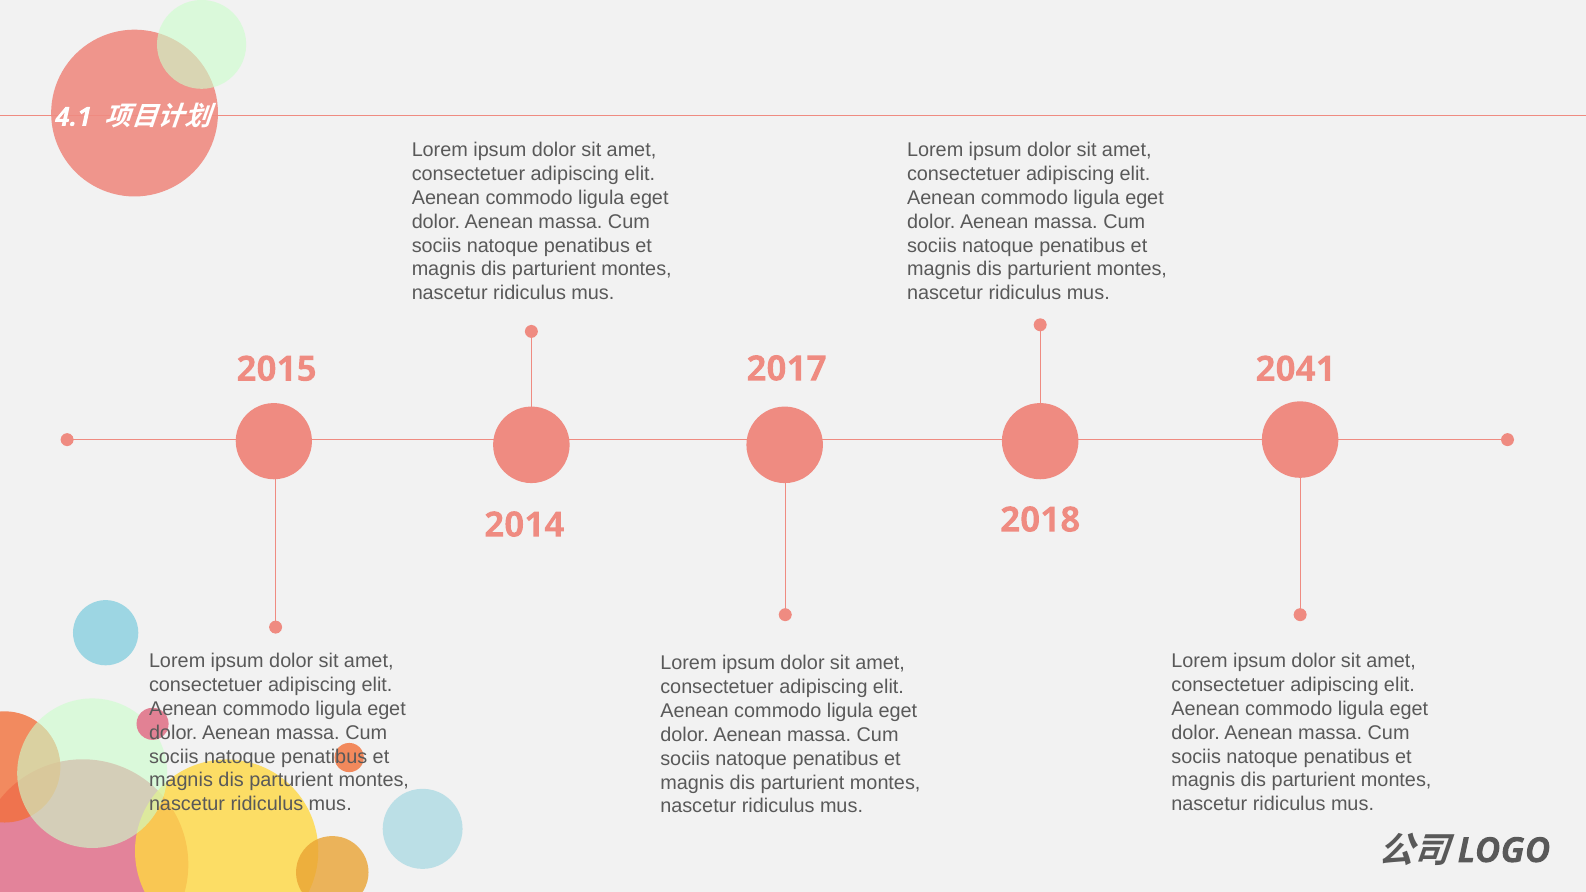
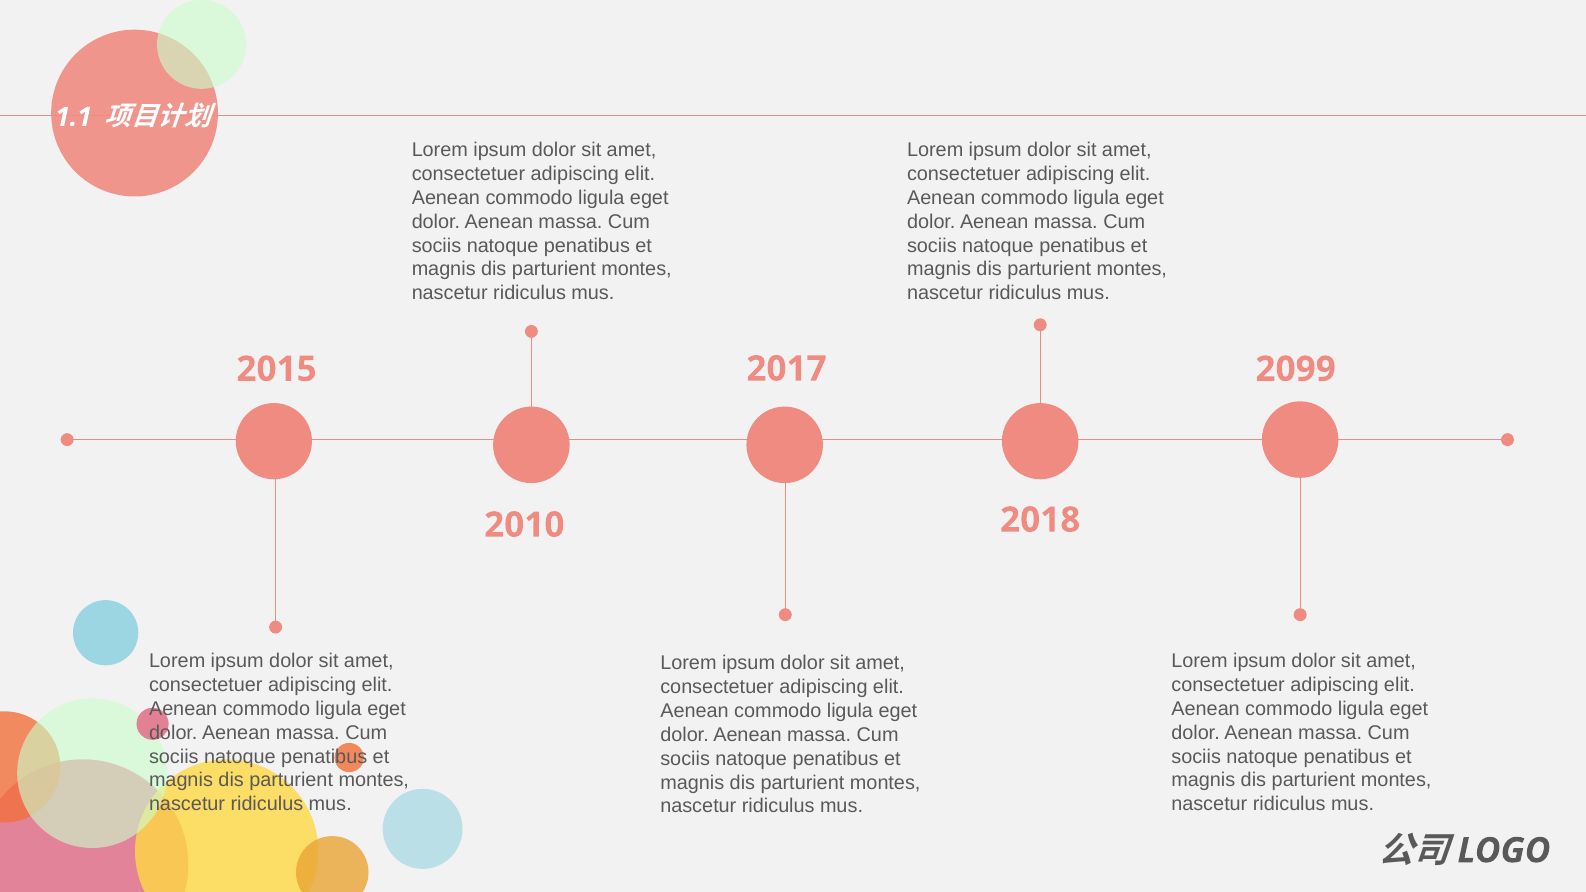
4.1: 4.1 -> 1.1
2041: 2041 -> 2099
2014: 2014 -> 2010
